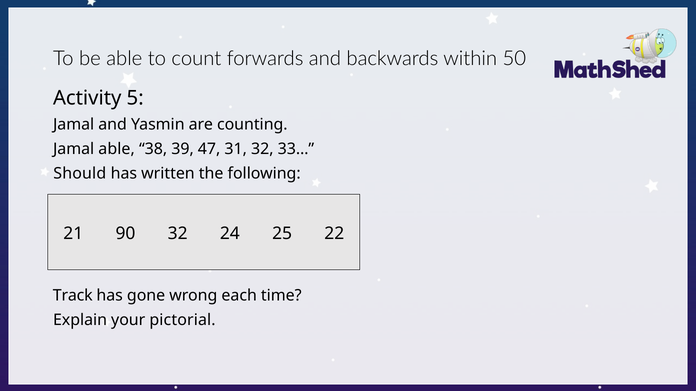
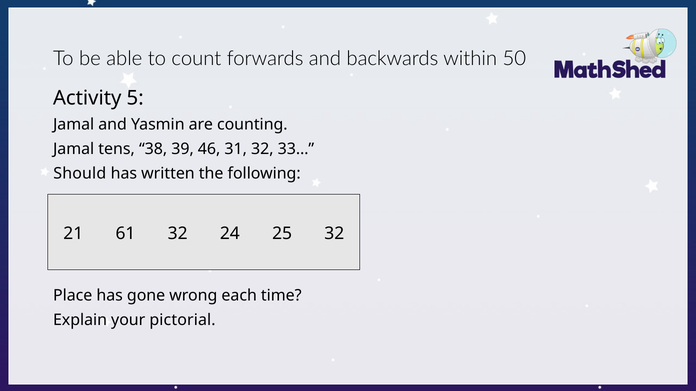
Jamal able: able -> tens
47: 47 -> 46
90: 90 -> 61
25 22: 22 -> 32
Track: Track -> Place
